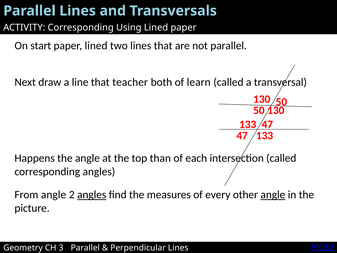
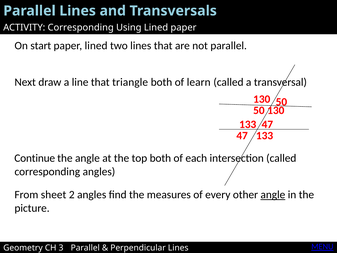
teacher: teacher -> triangle
Happens: Happens -> Continue
top than: than -> both
From angle: angle -> sheet
angles at (92, 195) underline: present -> none
